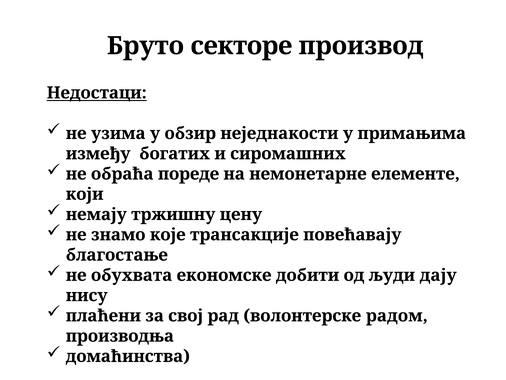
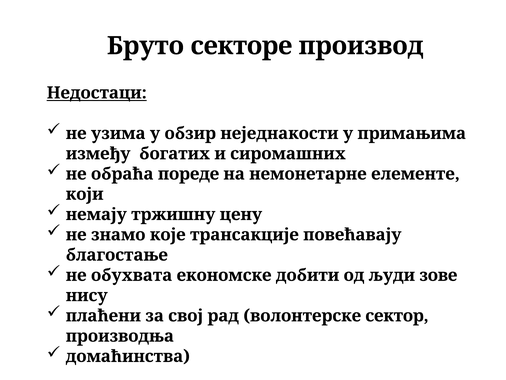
дају: дају -> зове
радом: радом -> сектор
